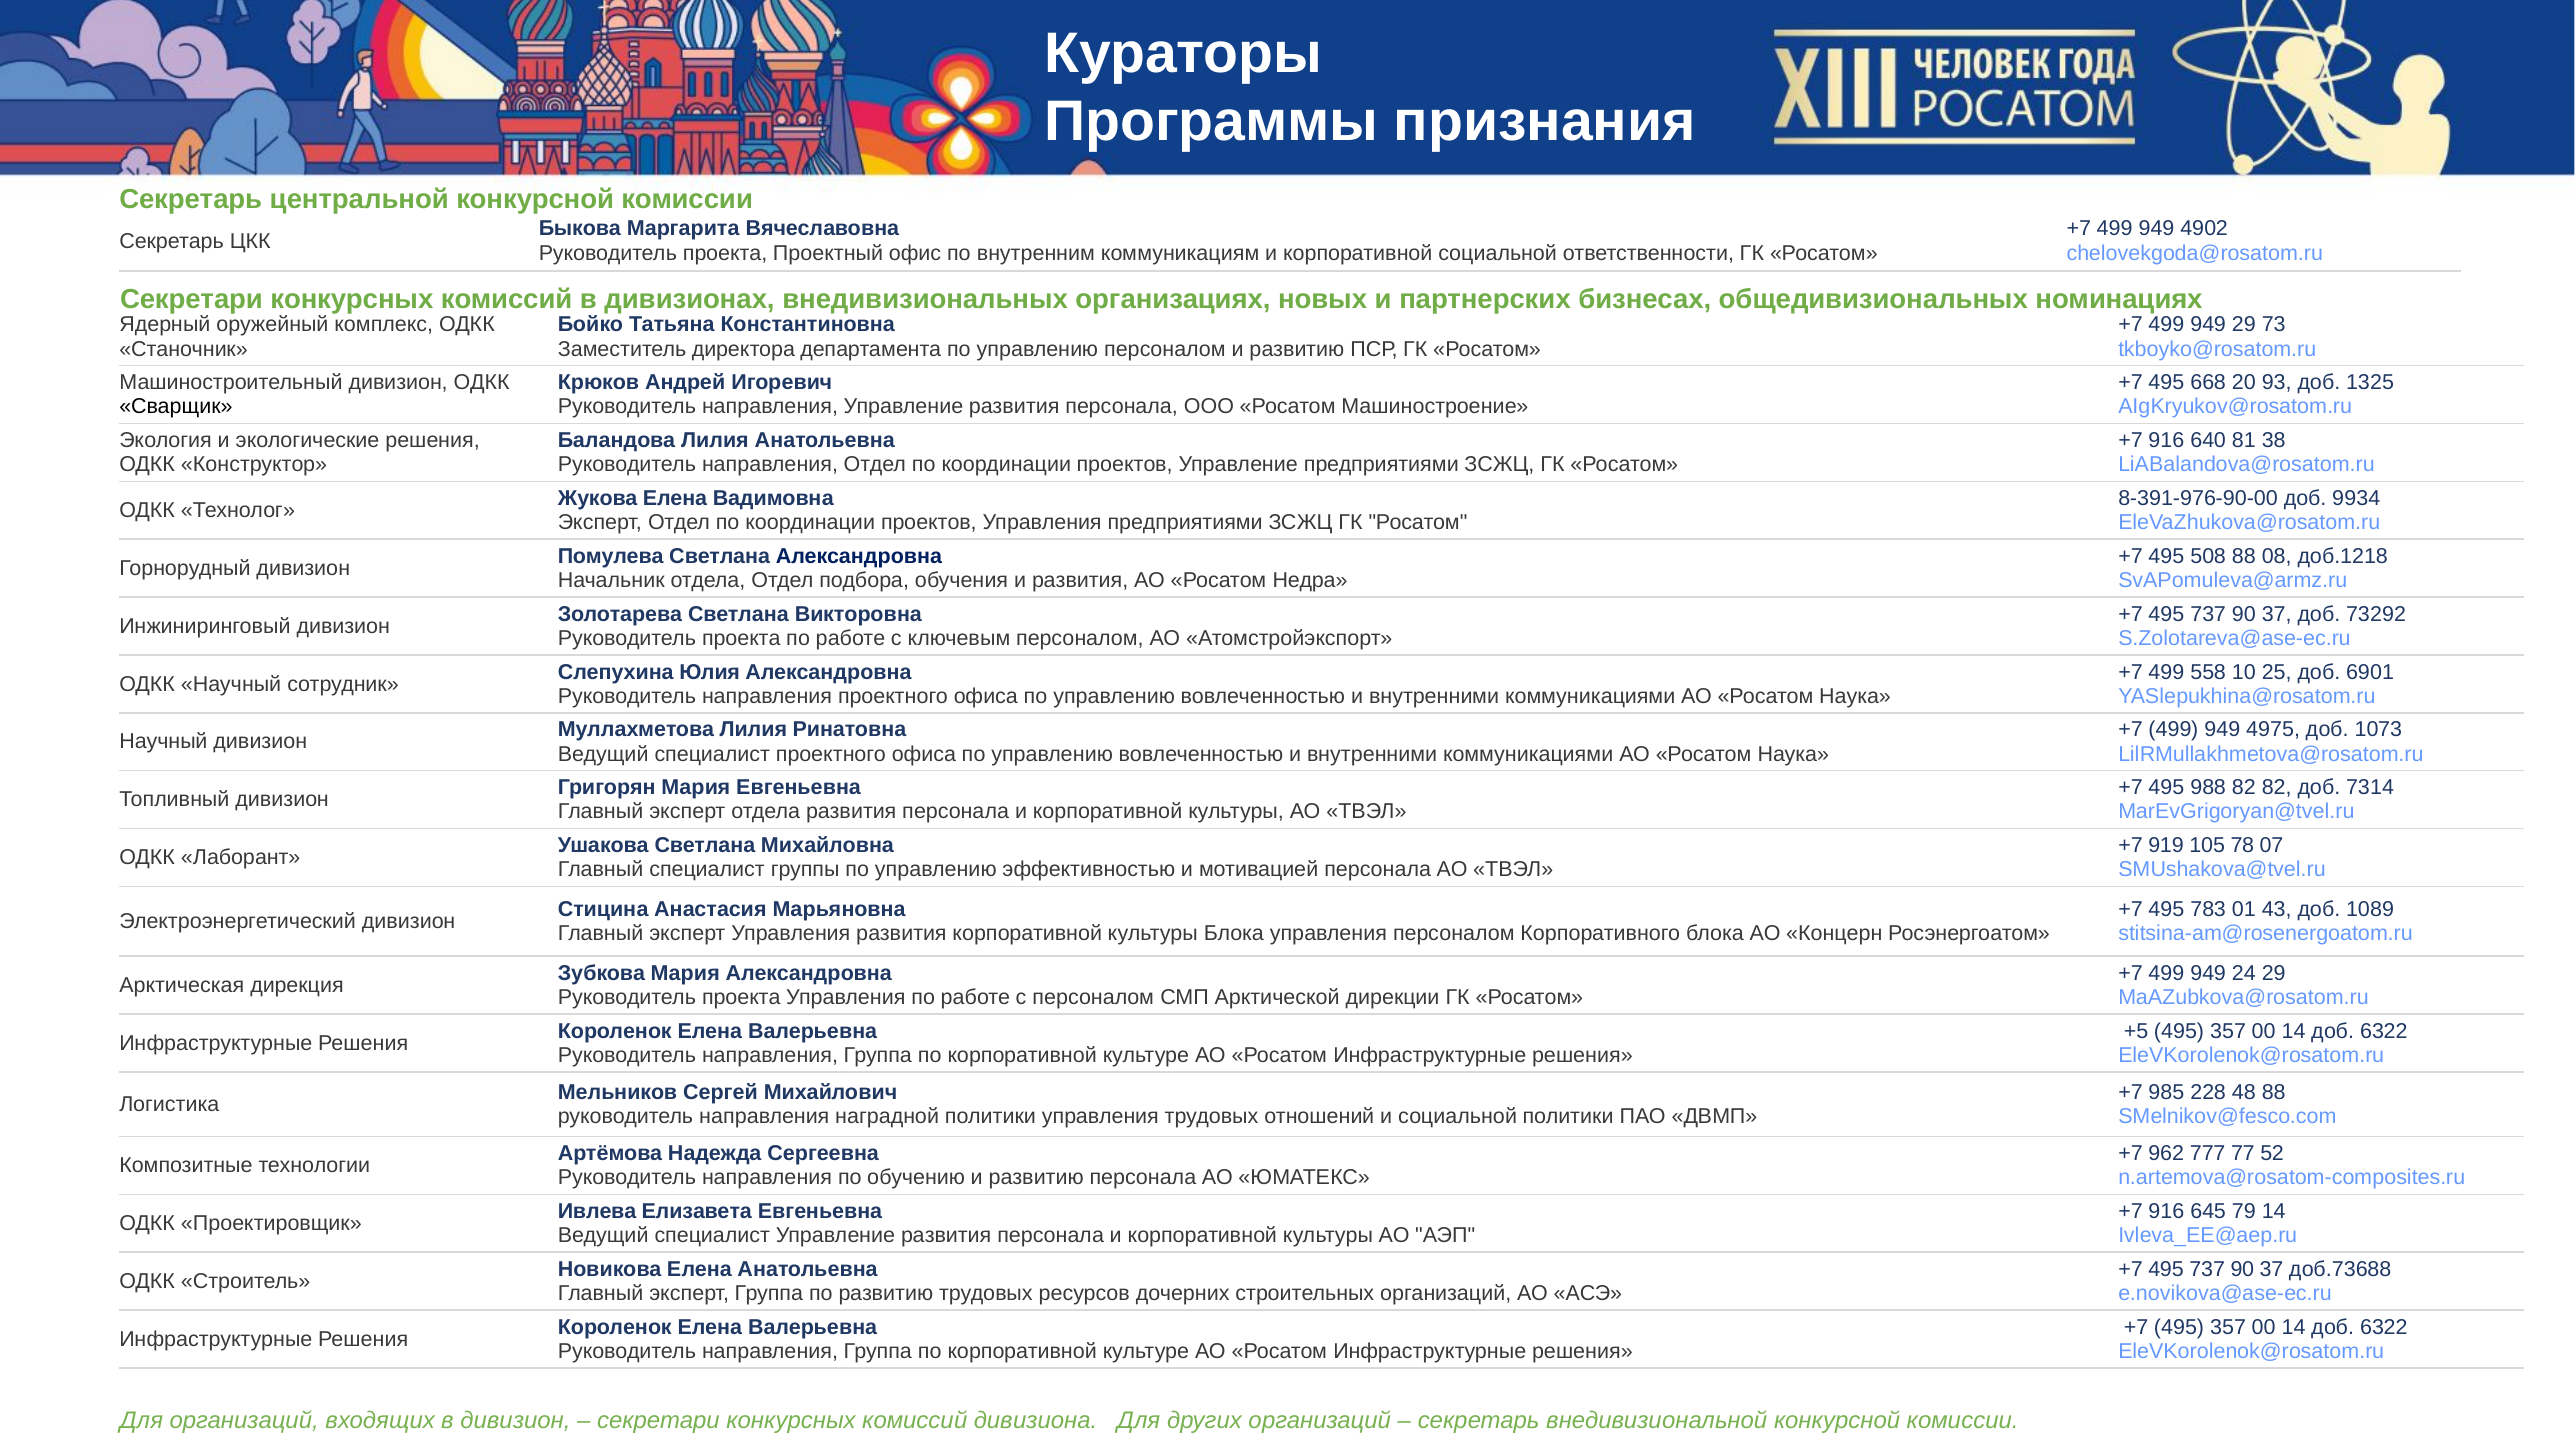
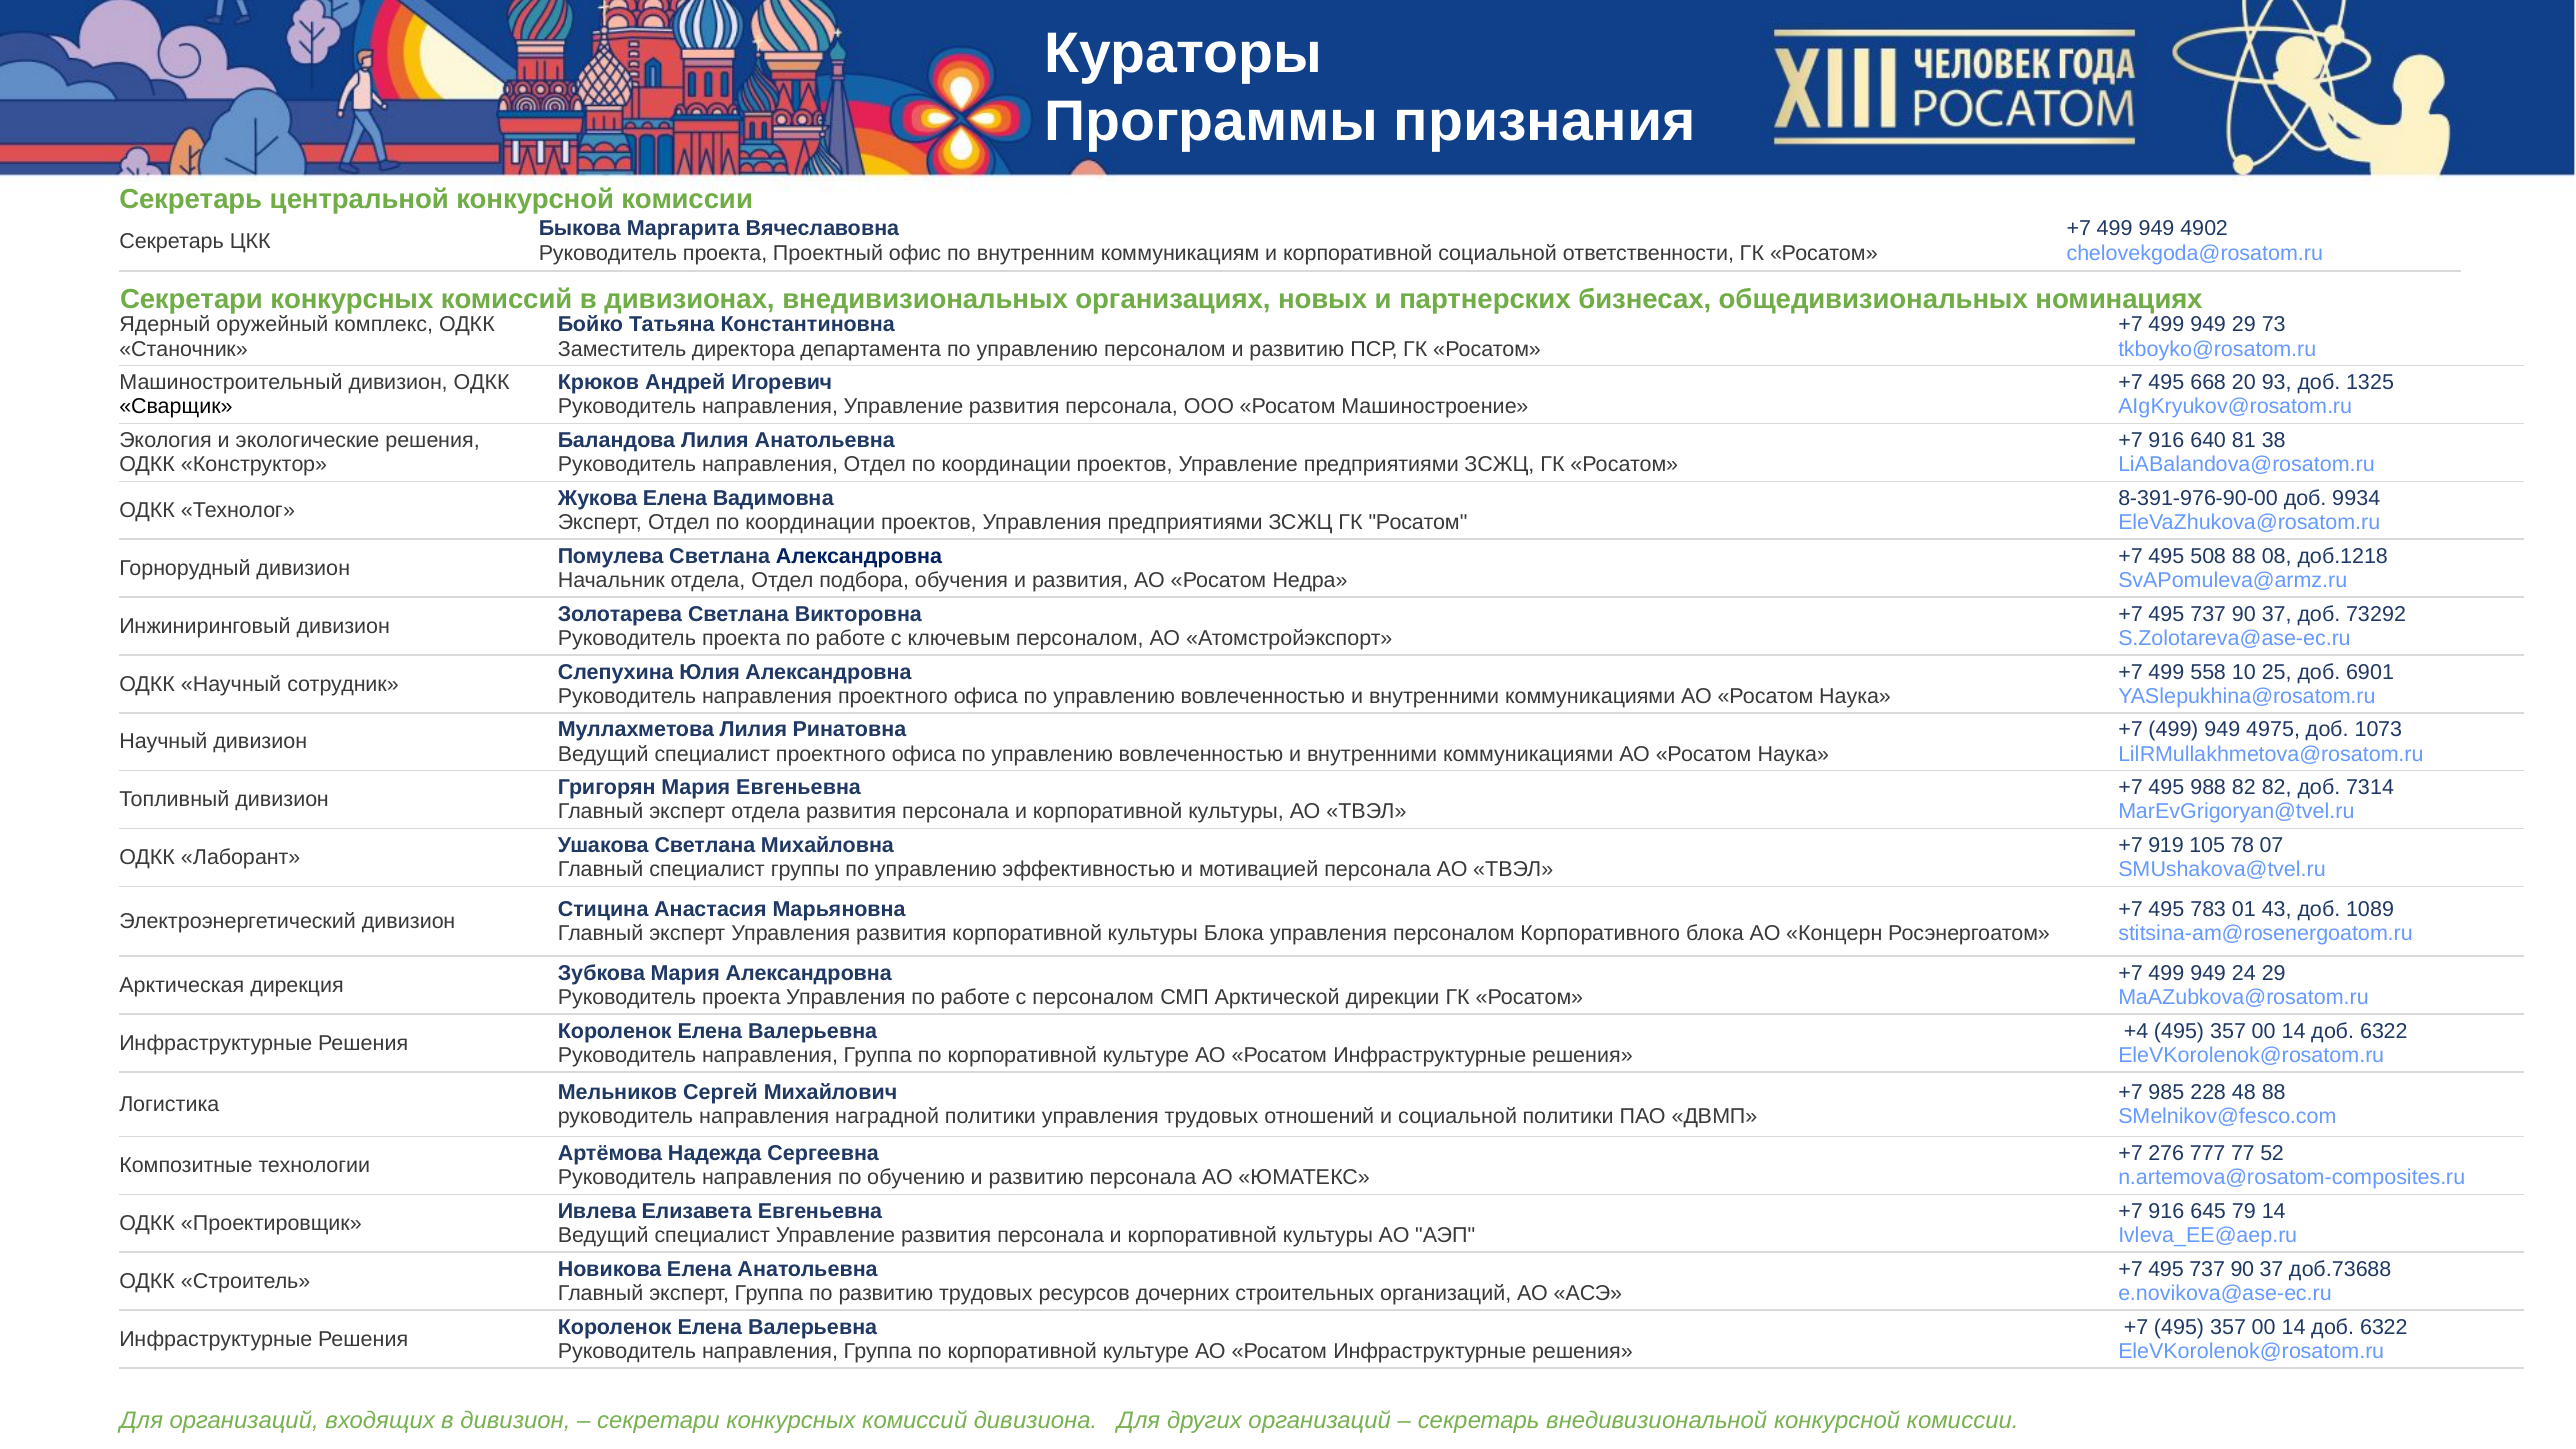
+5: +5 -> +4
962: 962 -> 276
